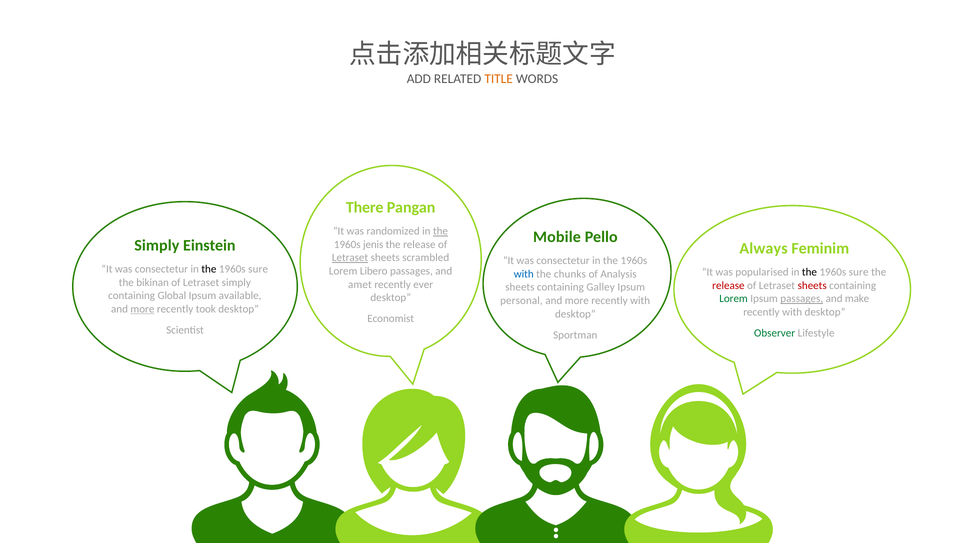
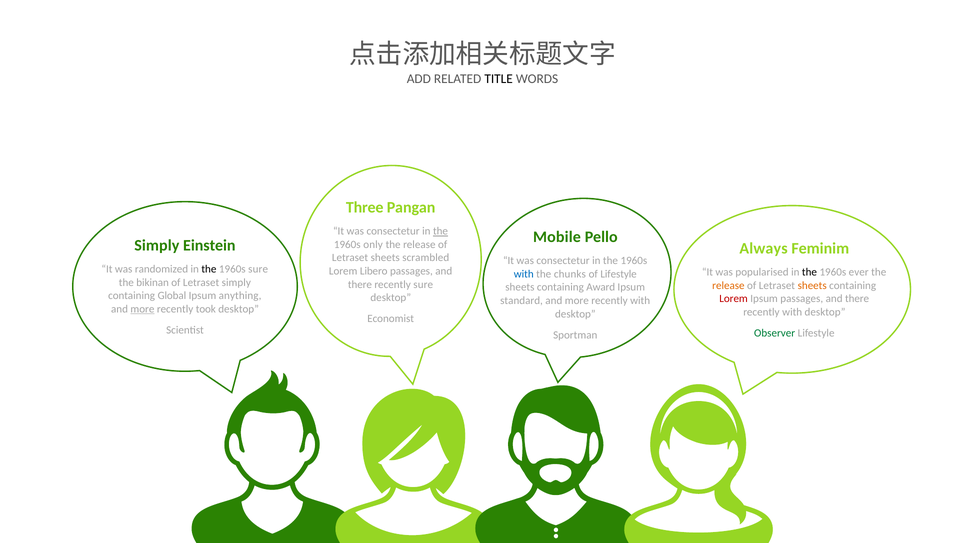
TITLE colour: orange -> black
There: There -> Three
randomized at (393, 231): randomized -> consectetur
jenis: jenis -> only
Letraset at (350, 258) underline: present -> none
consectetur at (161, 269): consectetur -> randomized
sure at (859, 272): sure -> ever
of Analysis: Analysis -> Lifestyle
amet at (360, 284): amet -> there
recently ever: ever -> sure
release at (728, 285) colour: red -> orange
sheets at (812, 285) colour: red -> orange
Galley: Galley -> Award
available: available -> anything
Lorem at (734, 299) colour: green -> red
passages at (802, 299) underline: present -> none
make at (857, 299): make -> there
personal: personal -> standard
